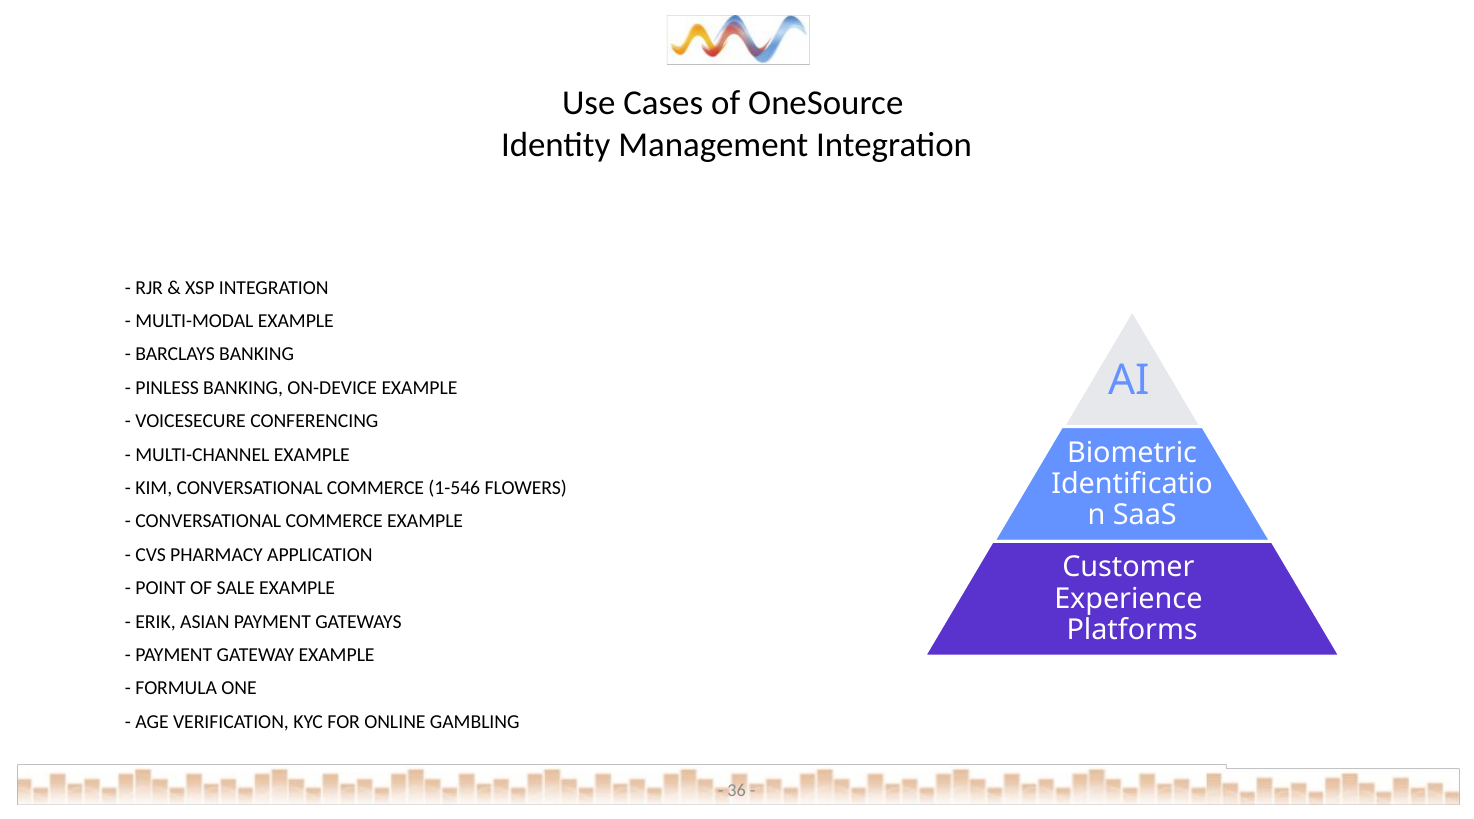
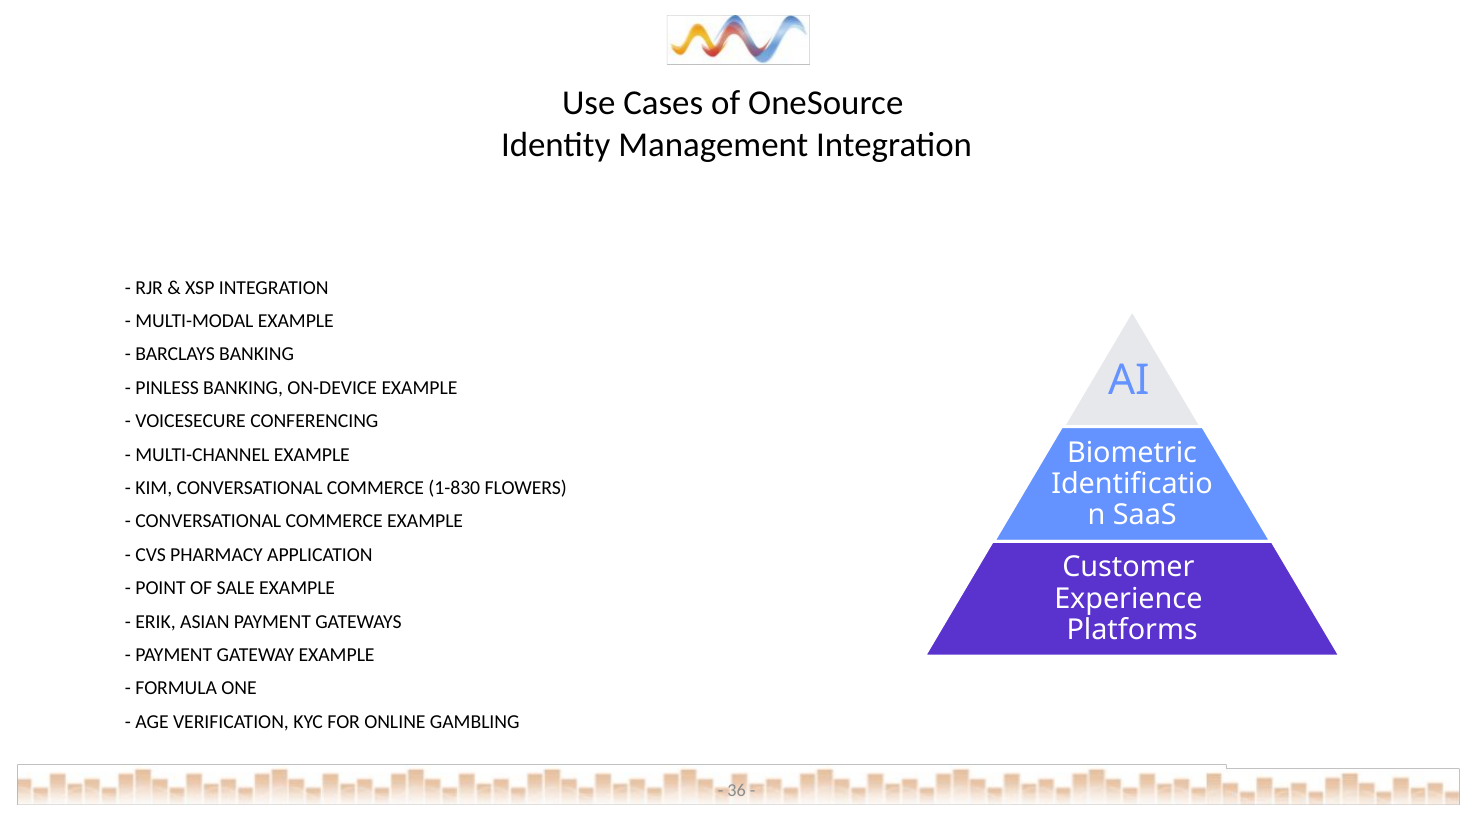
1-546: 1-546 -> 1-830
